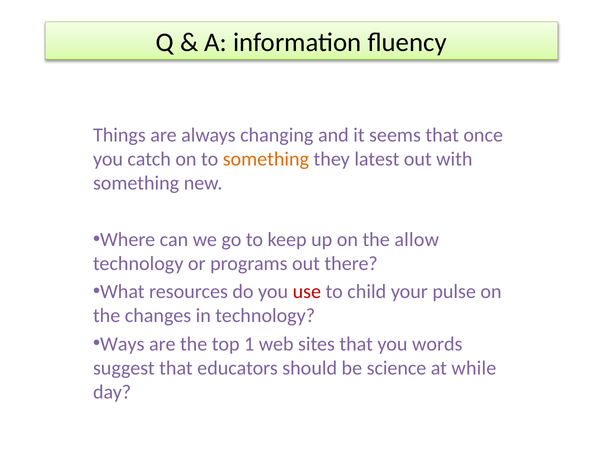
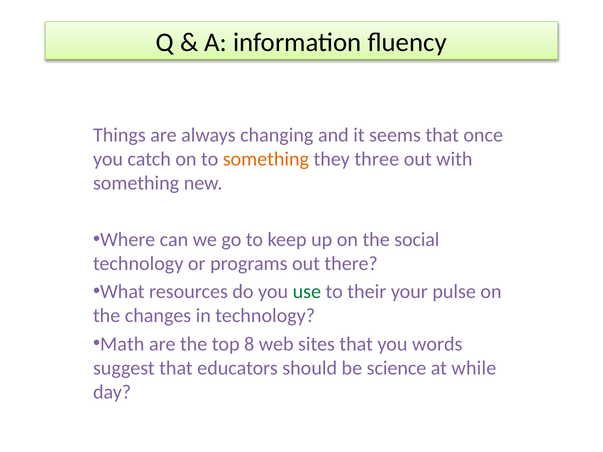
latest: latest -> three
allow: allow -> social
use colour: red -> green
child: child -> their
Ways: Ways -> Math
1: 1 -> 8
